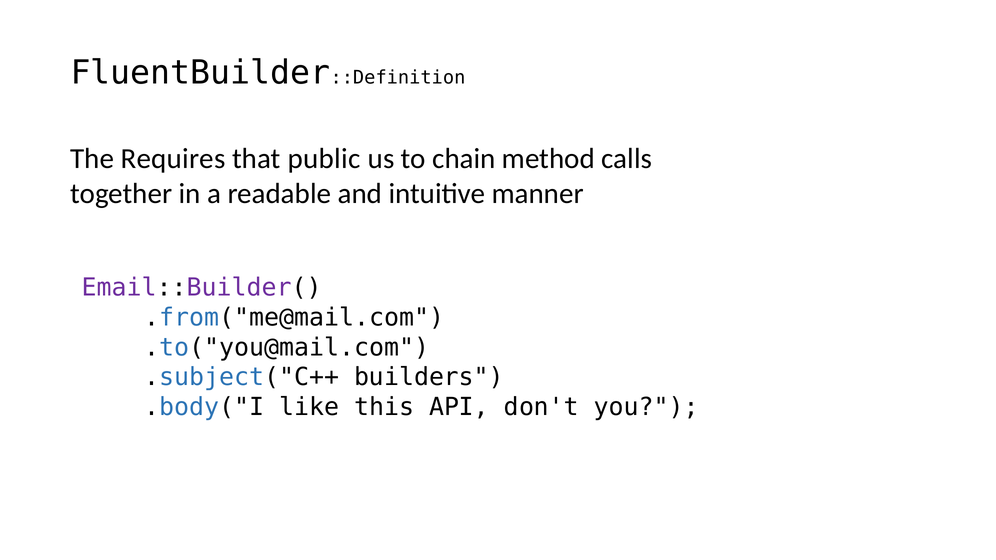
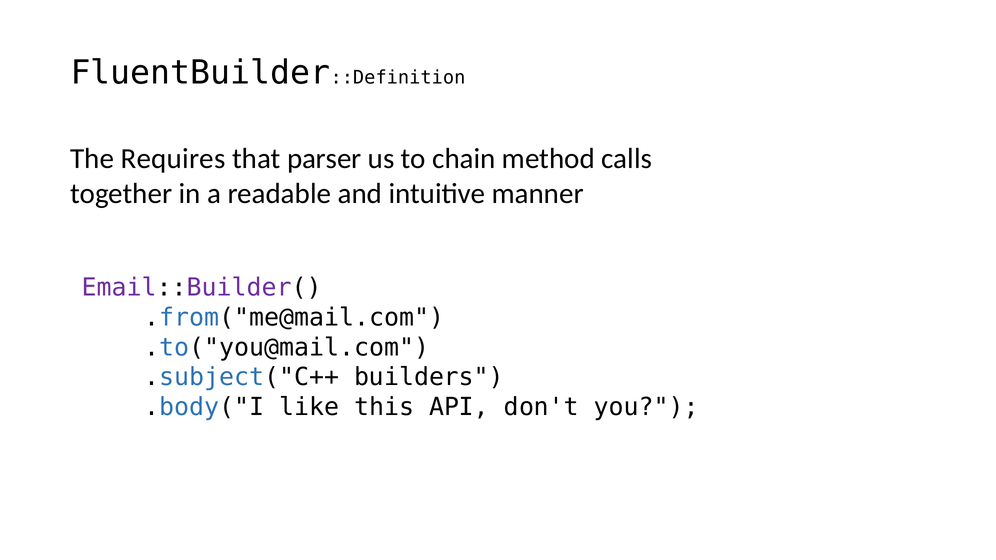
public: public -> parser
